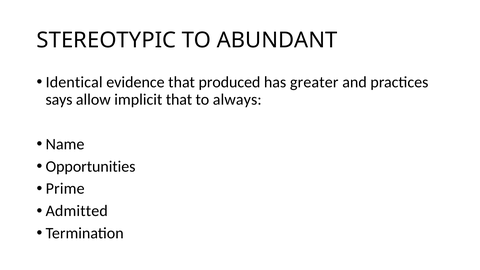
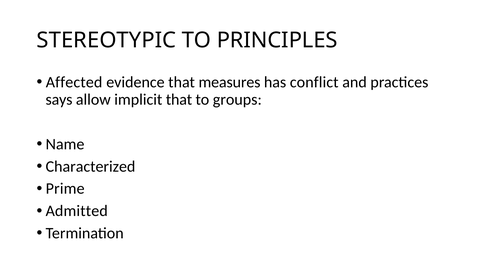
ABUNDANT: ABUNDANT -> PRINCIPLES
Identical: Identical -> Affected
produced: produced -> measures
greater: greater -> conflict
always: always -> groups
Opportunities: Opportunities -> Characterized
